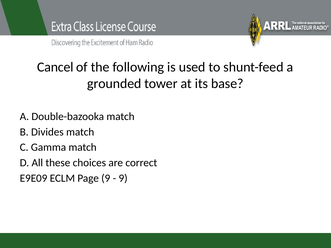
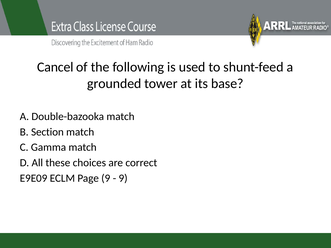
Divides: Divides -> Section
